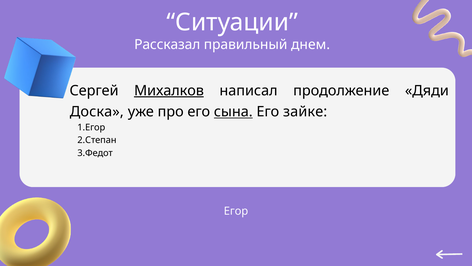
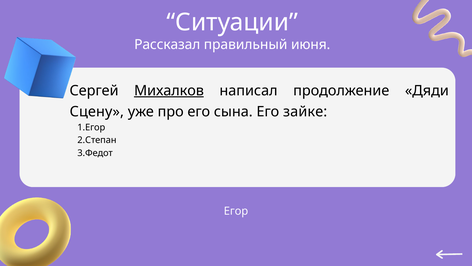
днем: днем -> июня
Доска: Доска -> Сцену
сына underline: present -> none
